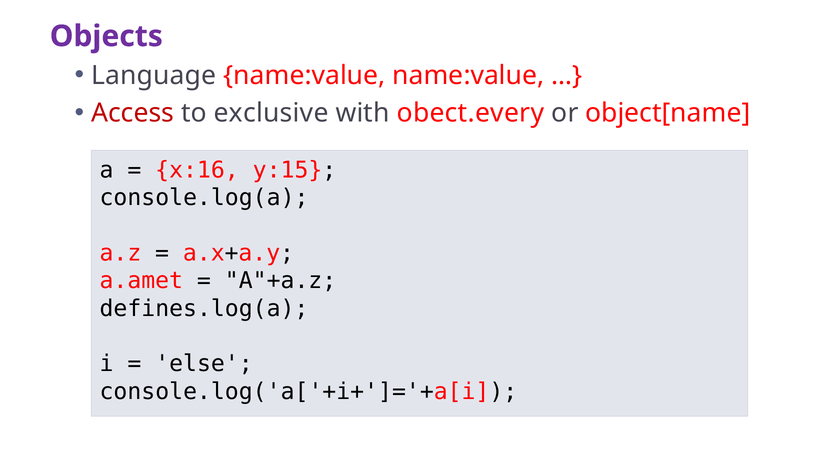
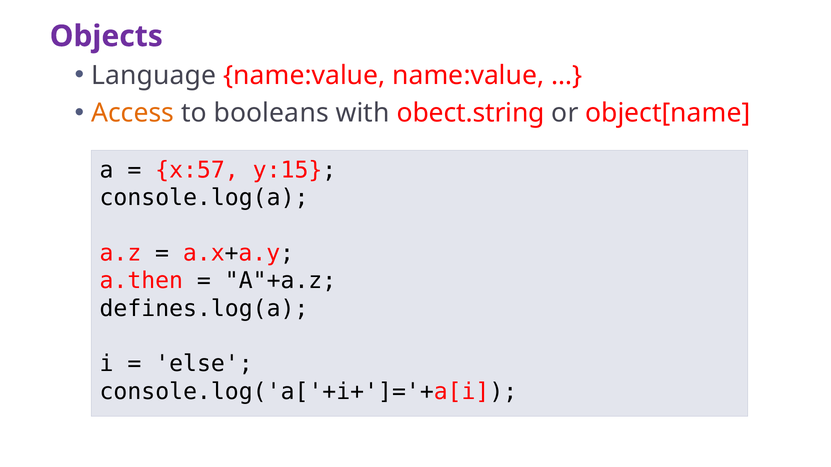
Access colour: red -> orange
exclusive: exclusive -> booleans
obect.every: obect.every -> obect.string
x:16: x:16 -> x:57
a.amet: a.amet -> a.then
